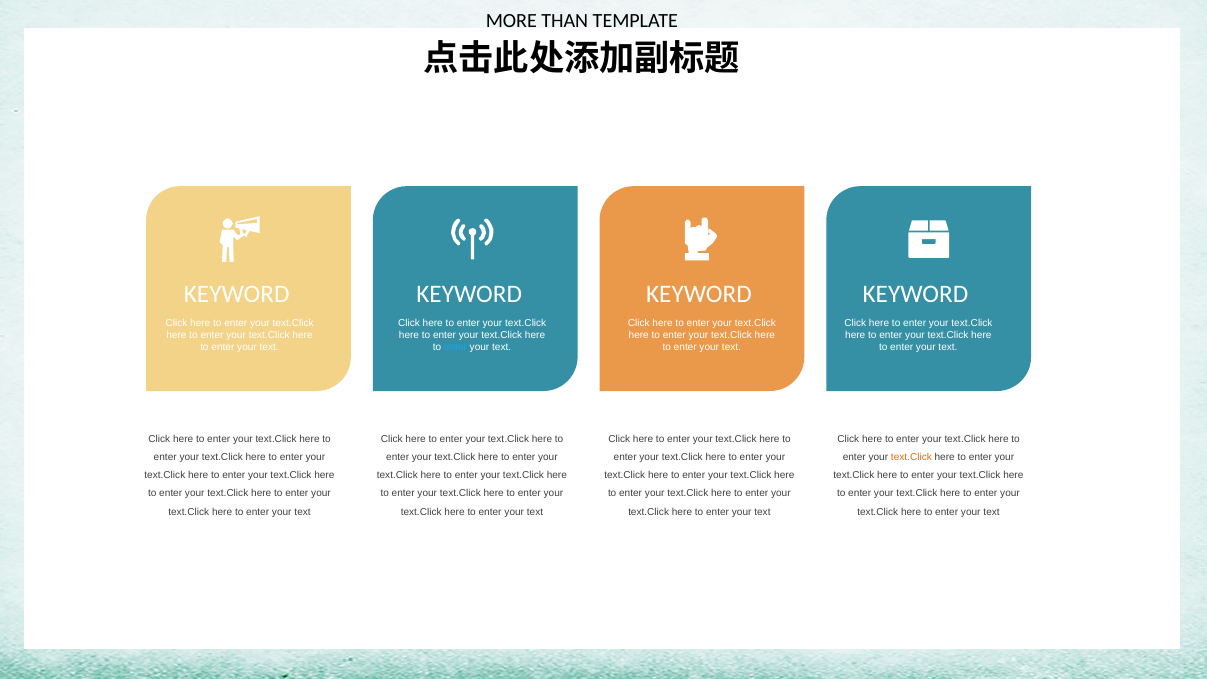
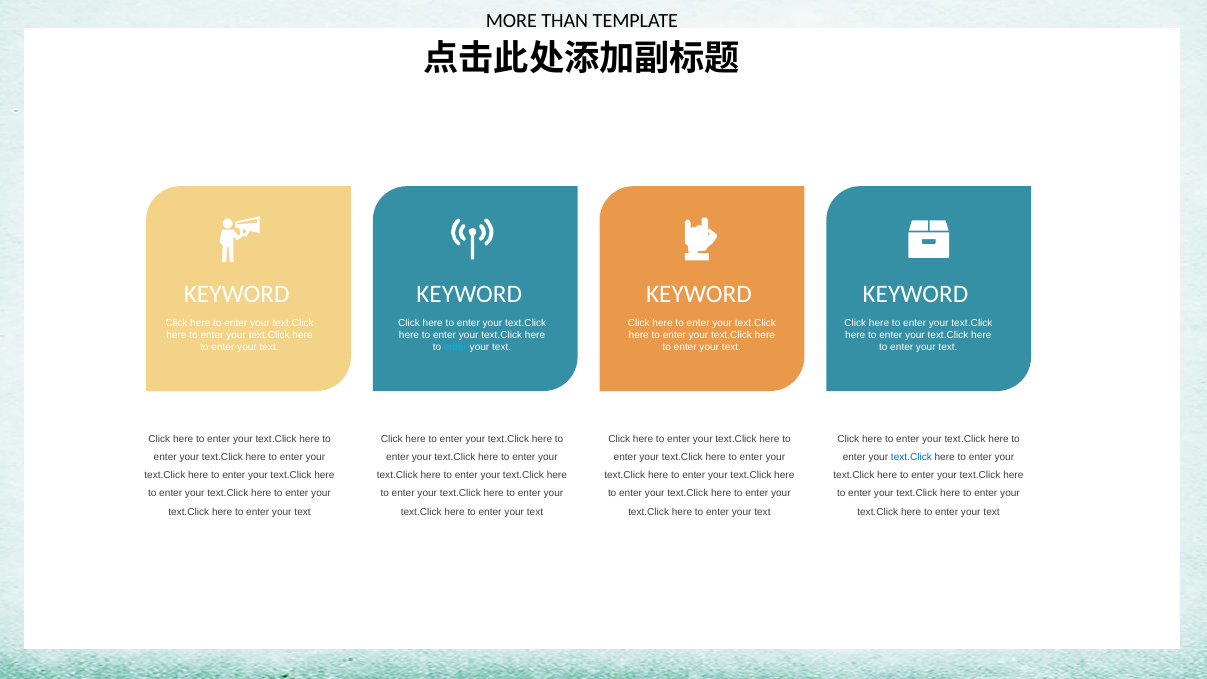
text.Click at (911, 457) colour: orange -> blue
